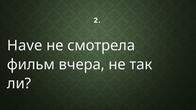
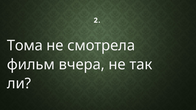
Have: Have -> Тома
